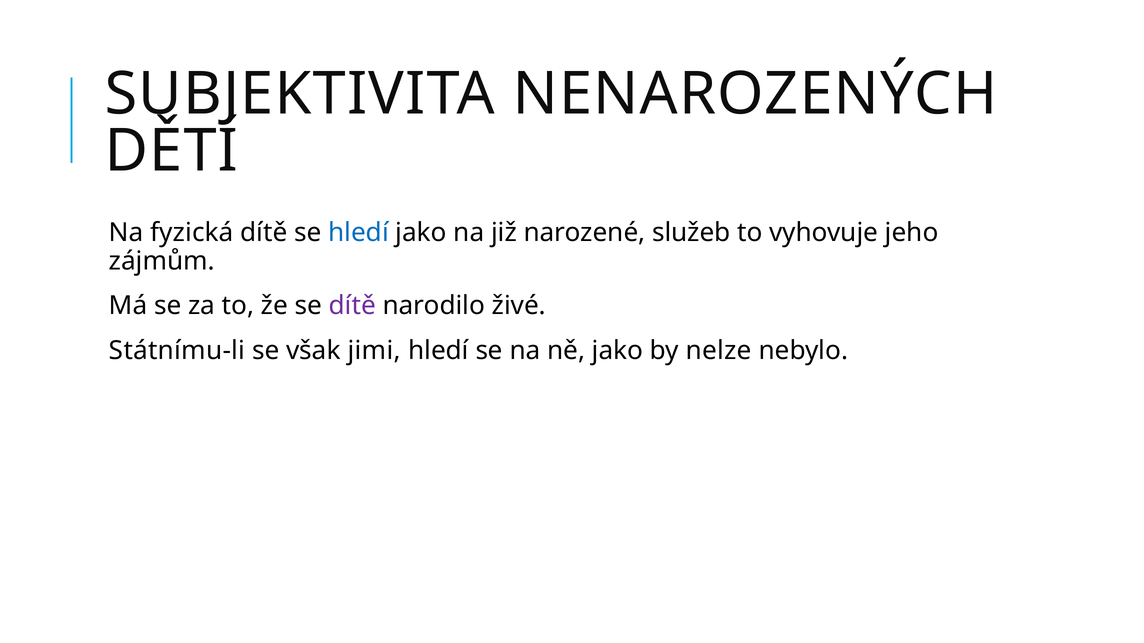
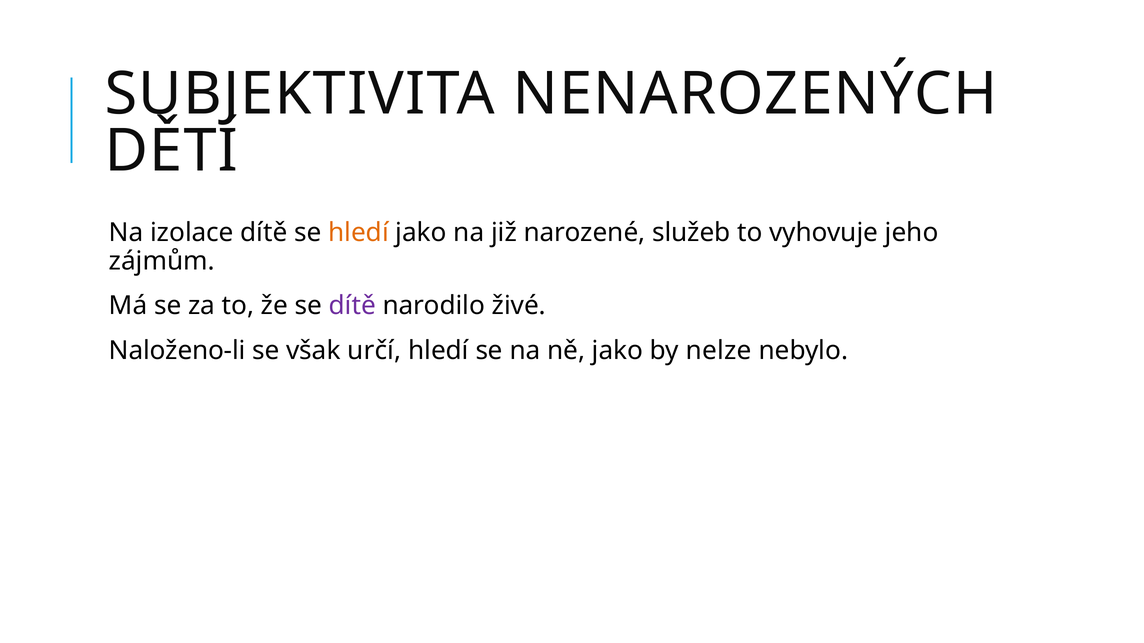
fyzická: fyzická -> izolace
hledí at (359, 233) colour: blue -> orange
Státnímu-li: Státnímu-li -> Naloženo-li
jimi: jimi -> určí
